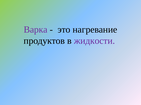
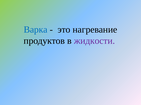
Варка colour: purple -> blue
